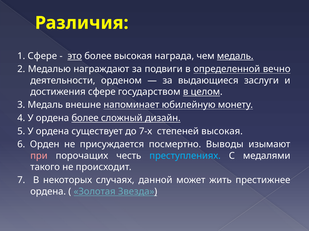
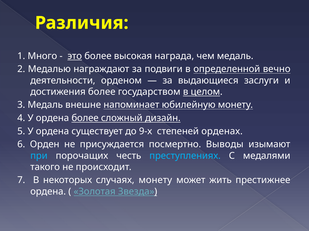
1 Сфере: Сфере -> Много
медаль at (235, 56) underline: present -> none
достижения сфере: сфере -> более
7-х: 7-х -> 9-х
степеней высокая: высокая -> орденах
при colour: pink -> light blue
случаях данной: данной -> монету
